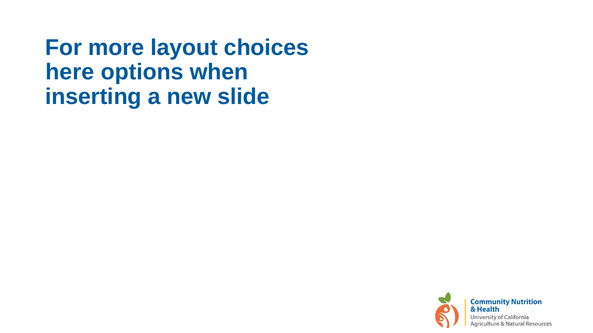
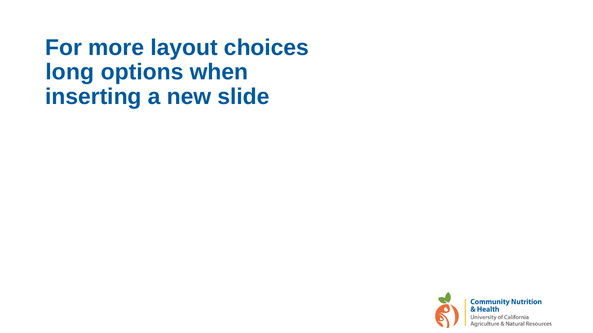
here: here -> long
